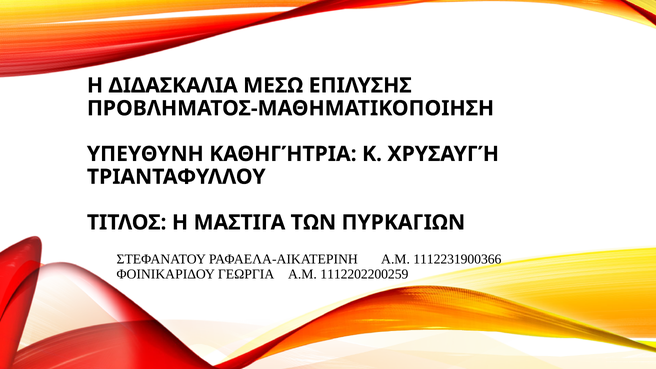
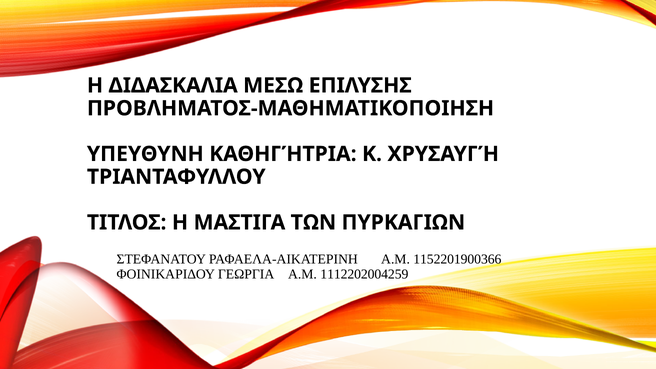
1112231900366: 1112231900366 -> 1152201900366
1112202200259: 1112202200259 -> 1112202004259
